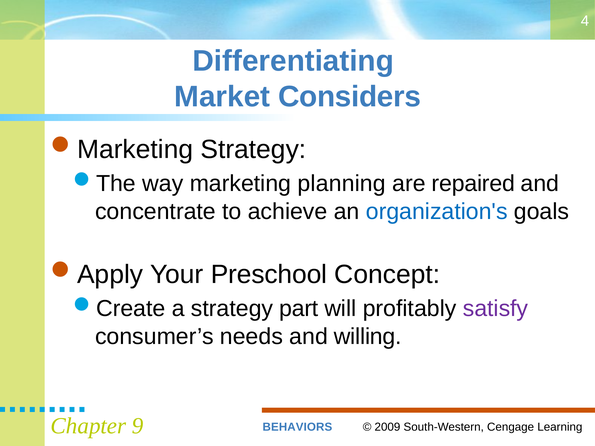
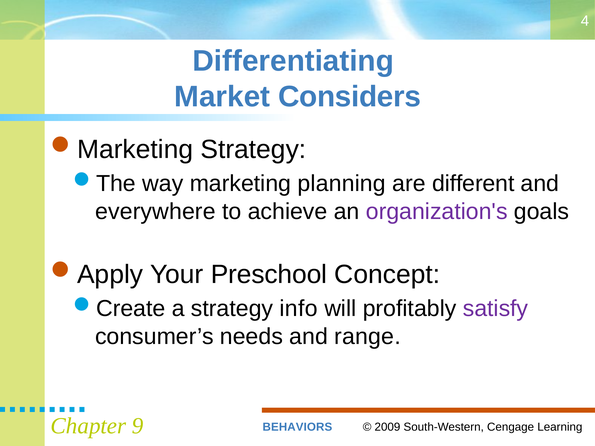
repaired: repaired -> different
concentrate: concentrate -> everywhere
organization's colour: blue -> purple
part: part -> info
willing: willing -> range
